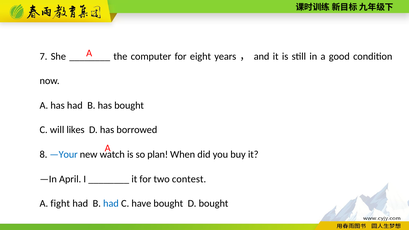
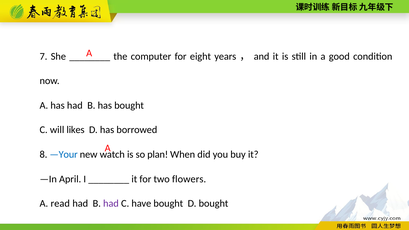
contest: contest -> flowers
fight: fight -> read
had at (111, 204) colour: blue -> purple
